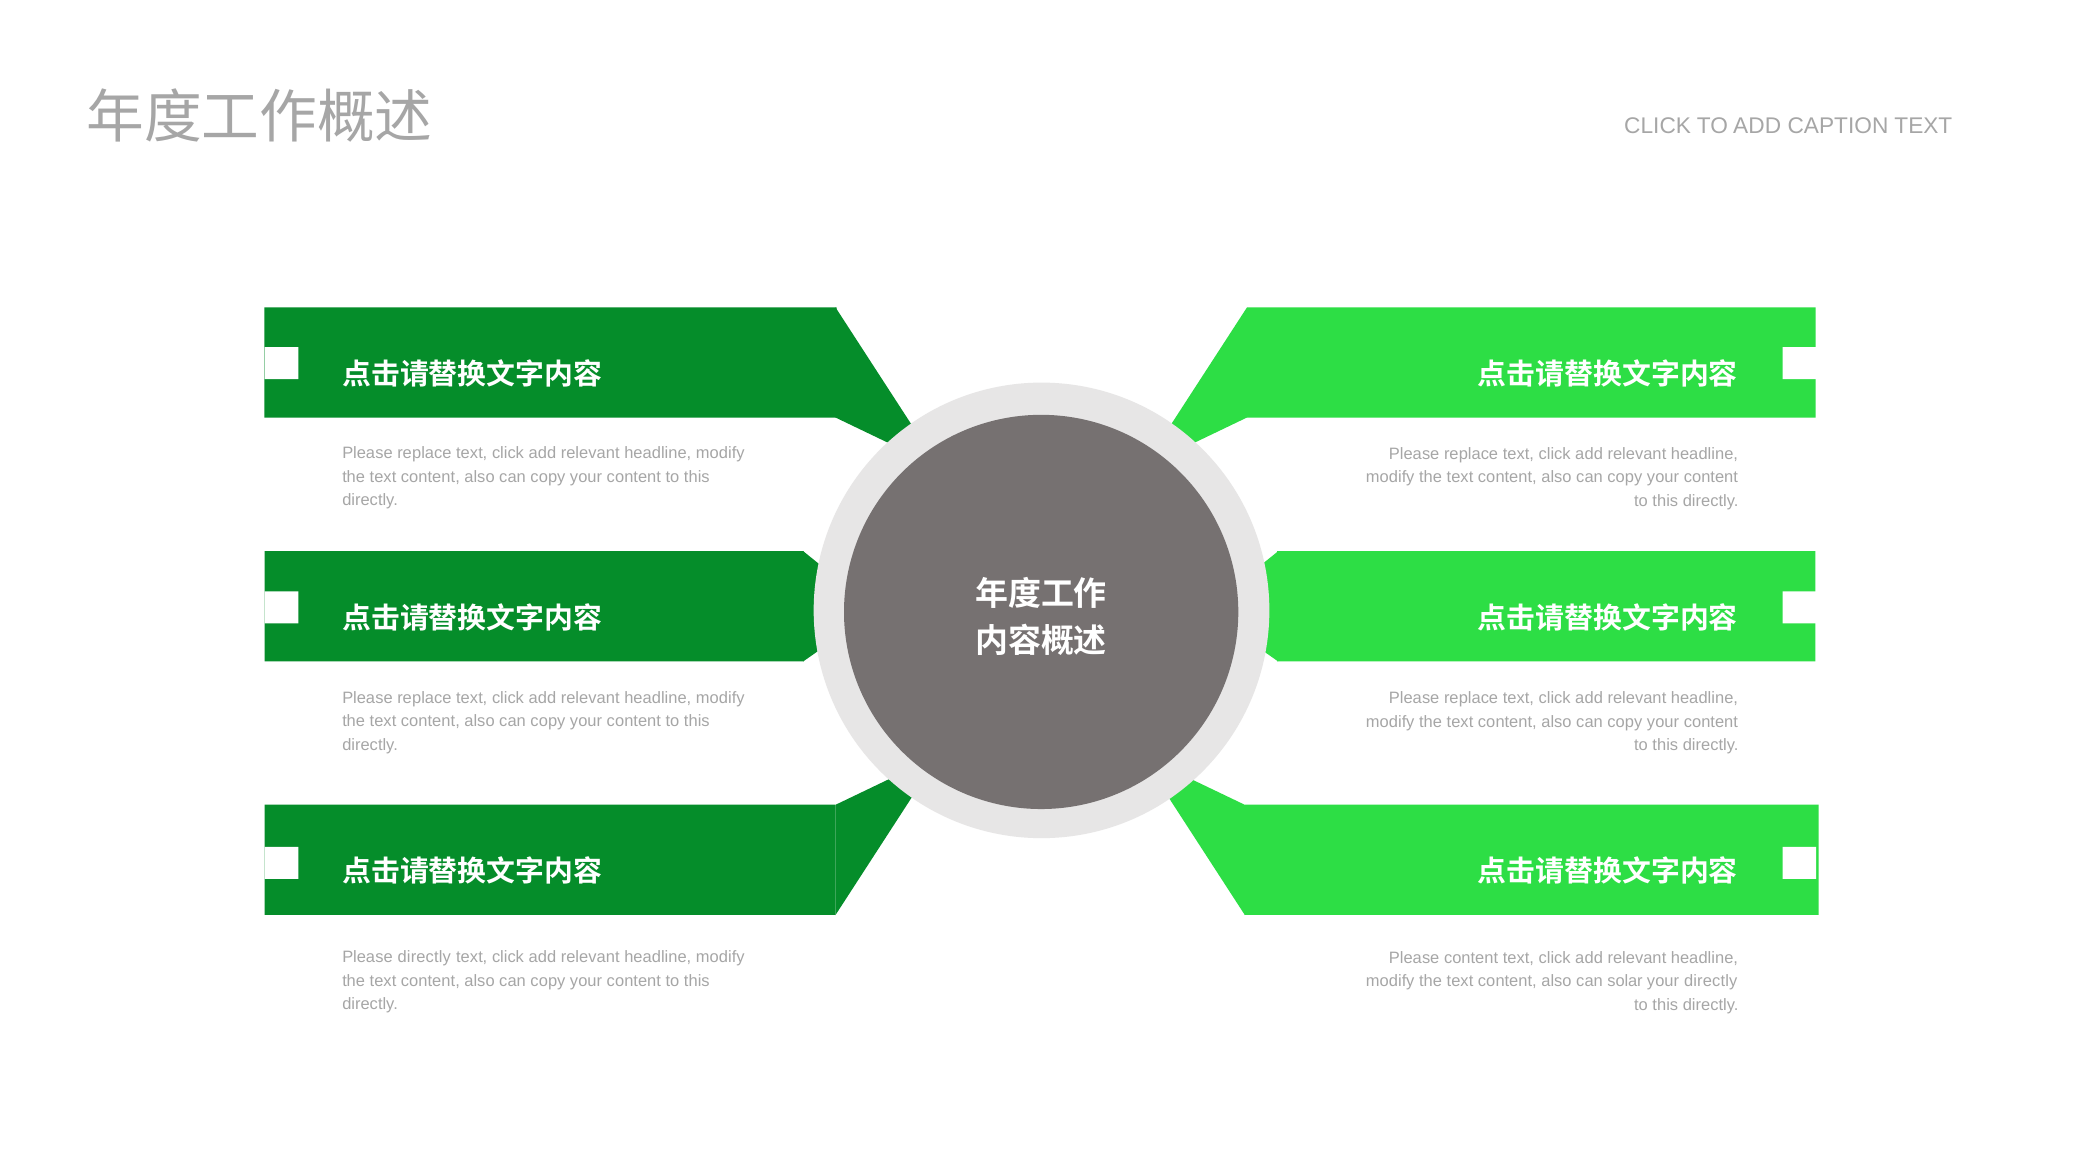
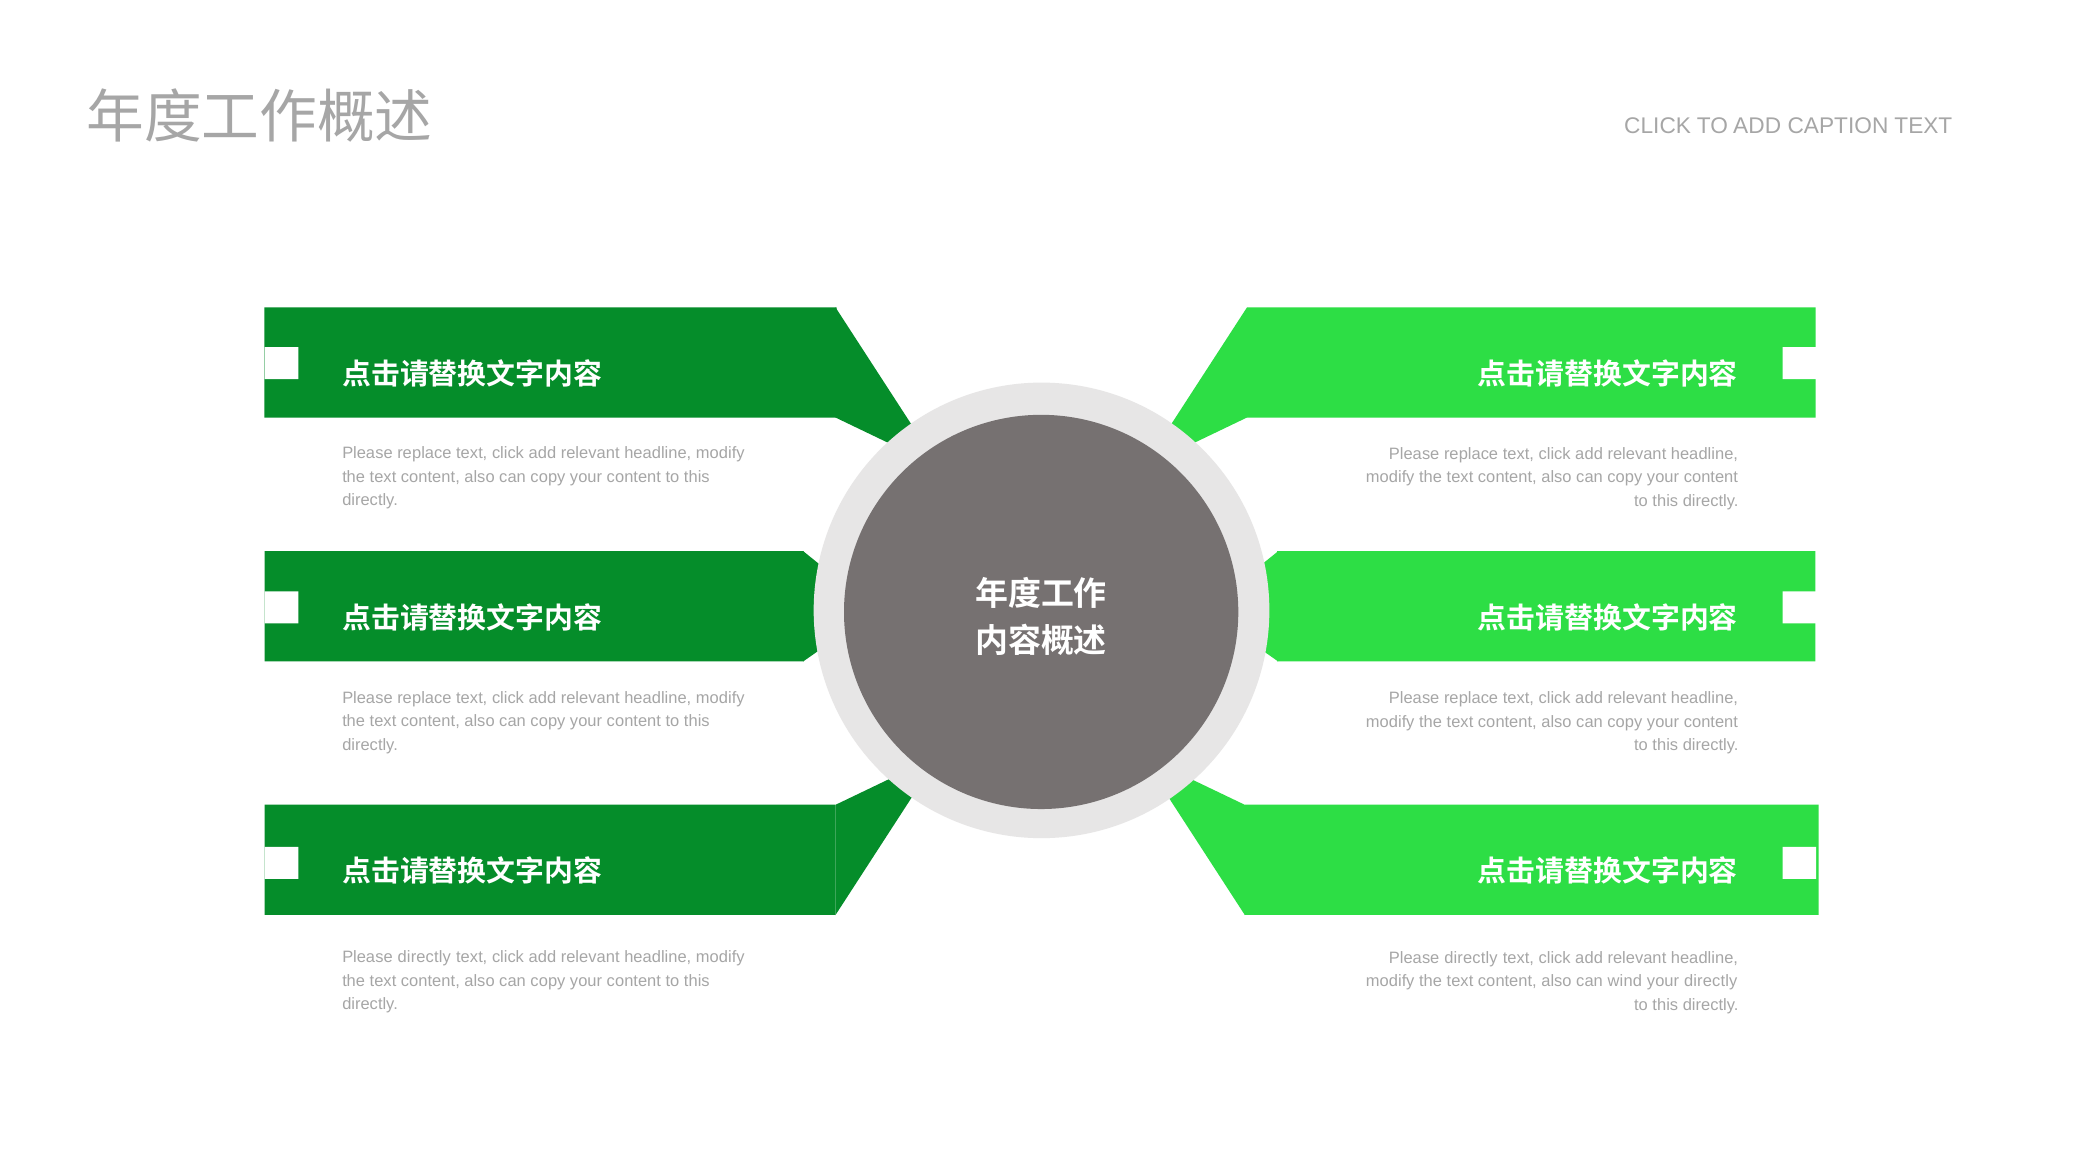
content at (1471, 958): content -> directly
solar: solar -> wind
